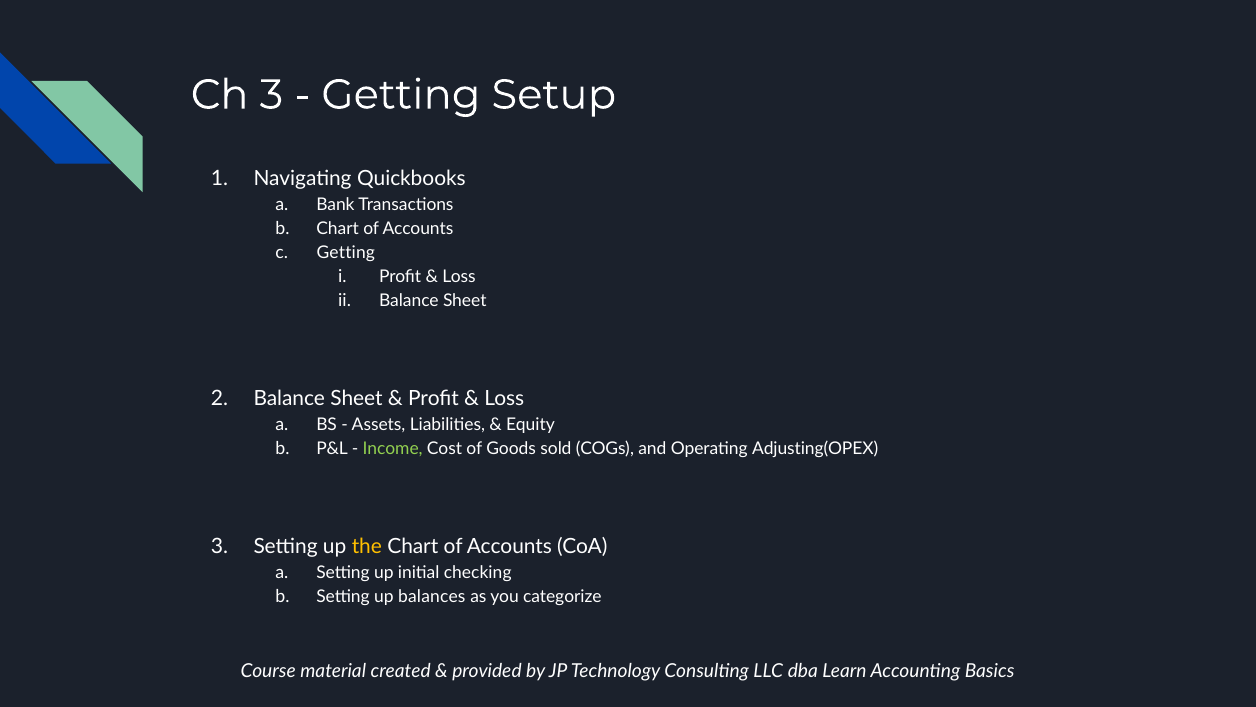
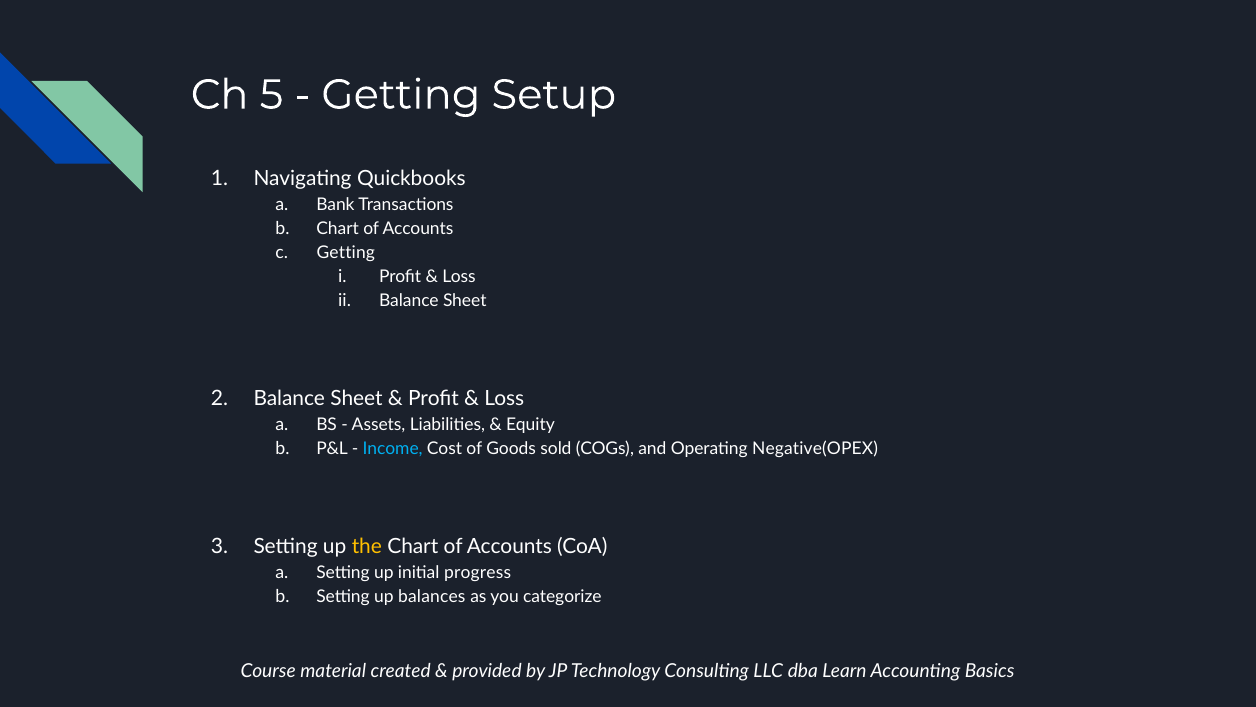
Ch 3: 3 -> 5
Income colour: light green -> light blue
Adjusting(OPEX: Adjusting(OPEX -> Negative(OPEX
checking: checking -> progress
